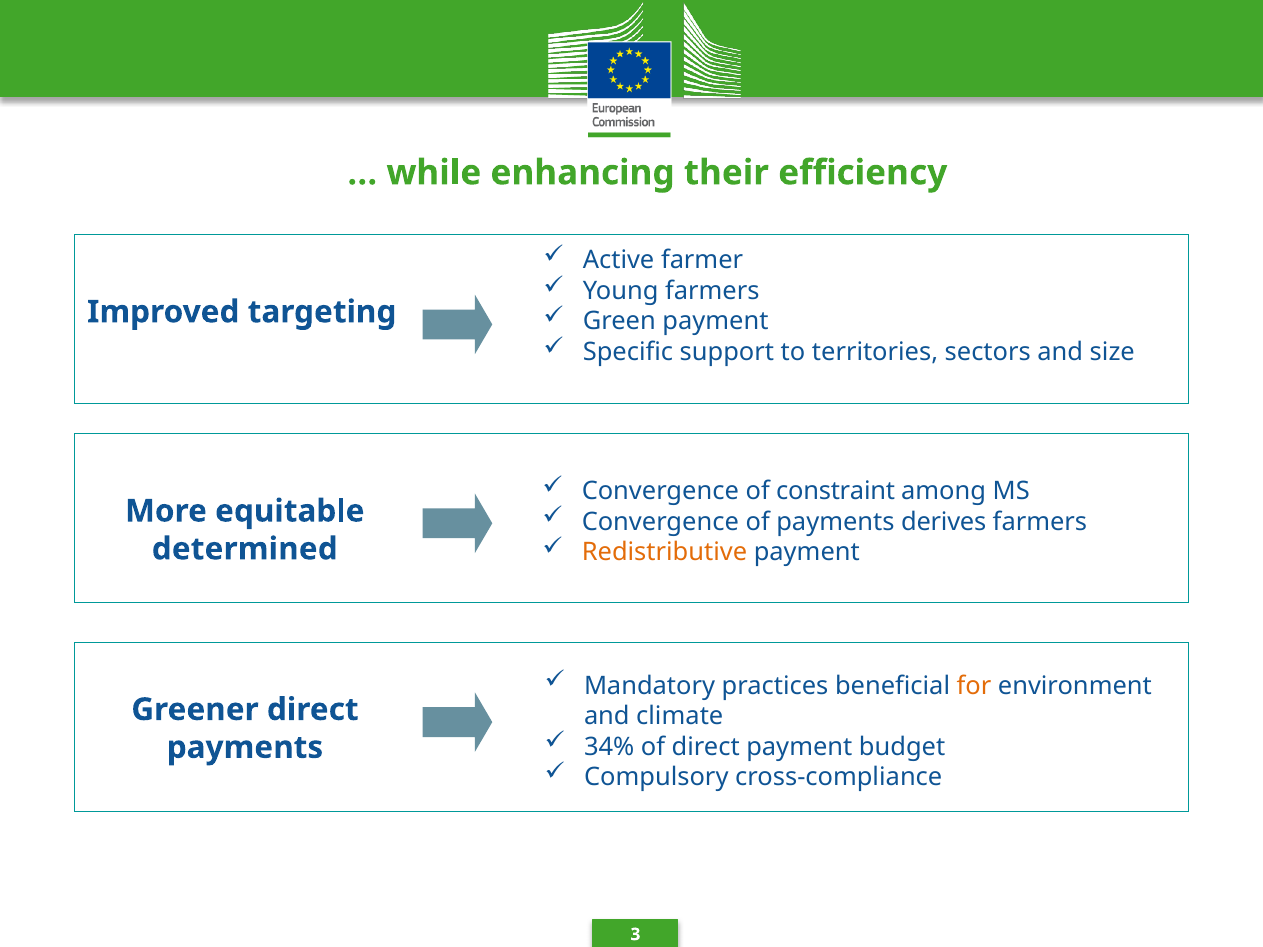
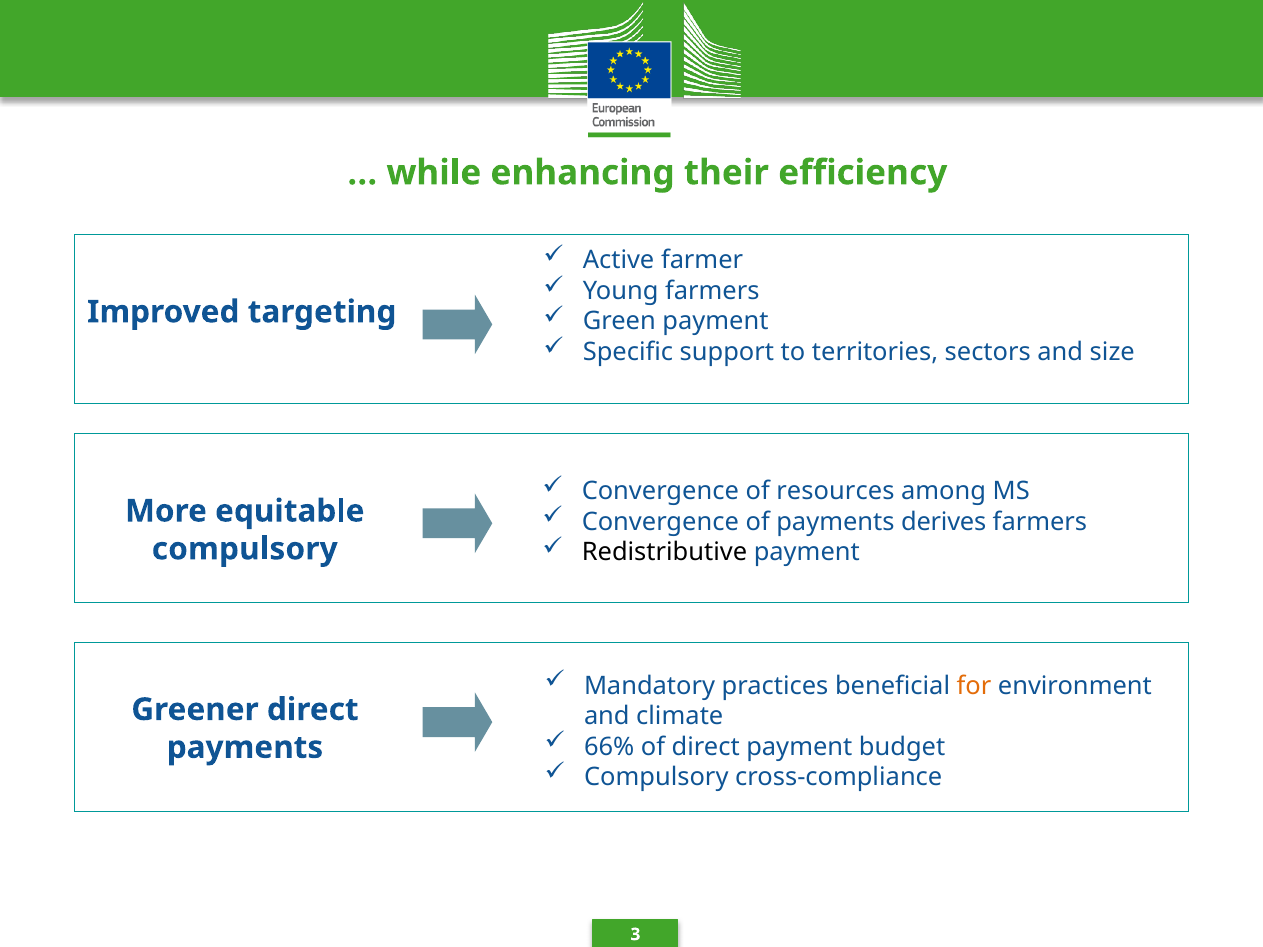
constraint: constraint -> resources
Redistributive colour: orange -> black
determined at (245, 549): determined -> compulsory
34%: 34% -> 66%
